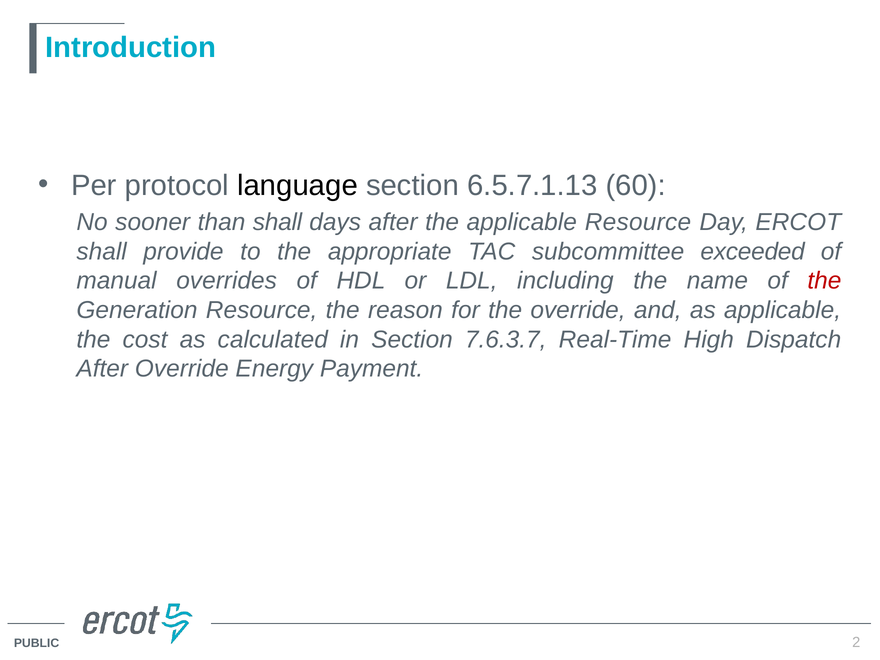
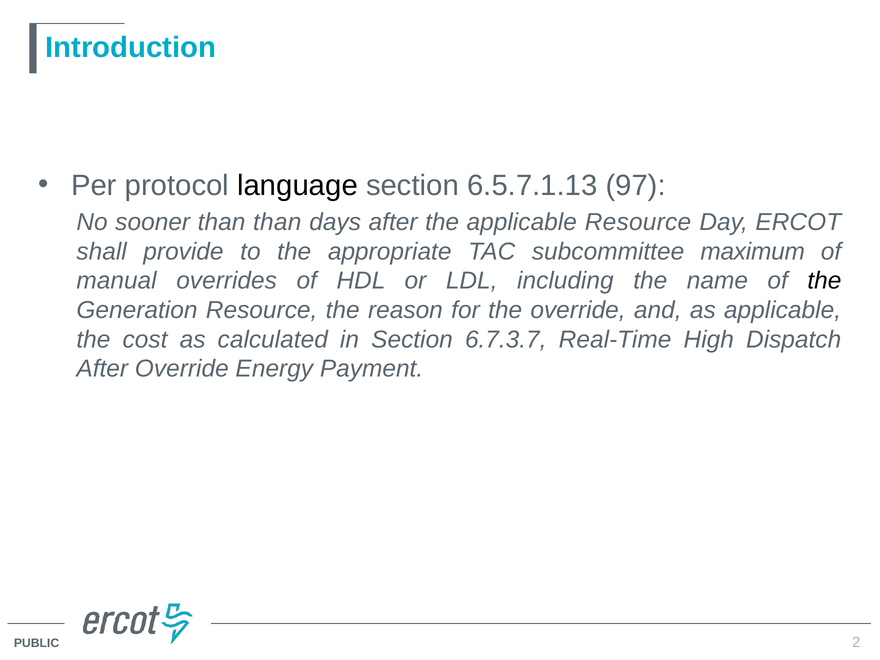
60: 60 -> 97
than shall: shall -> than
exceeded: exceeded -> maximum
the at (824, 281) colour: red -> black
7.6.3.7: 7.6.3.7 -> 6.7.3.7
